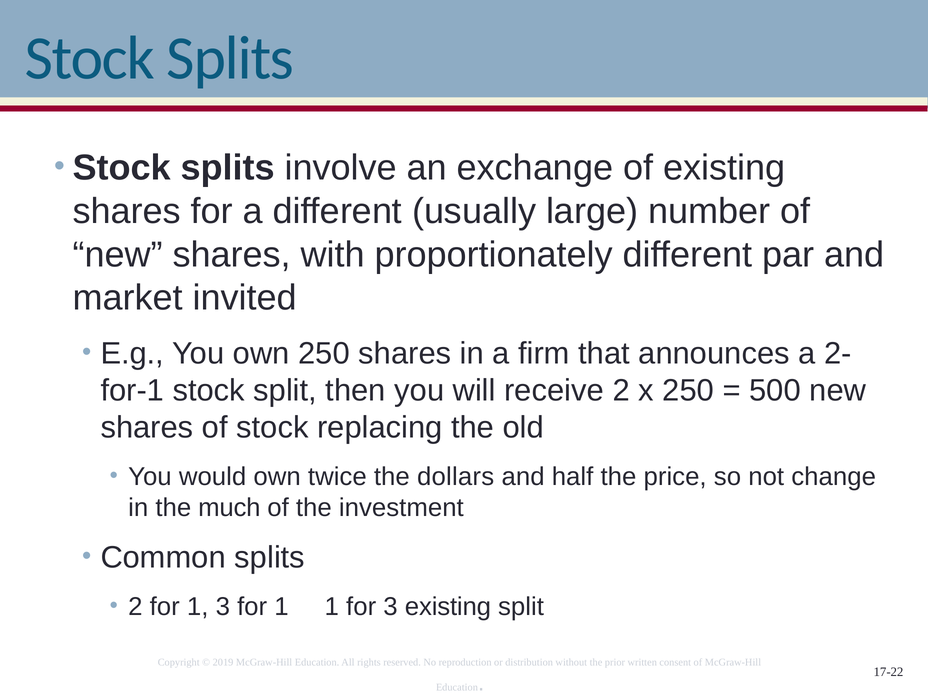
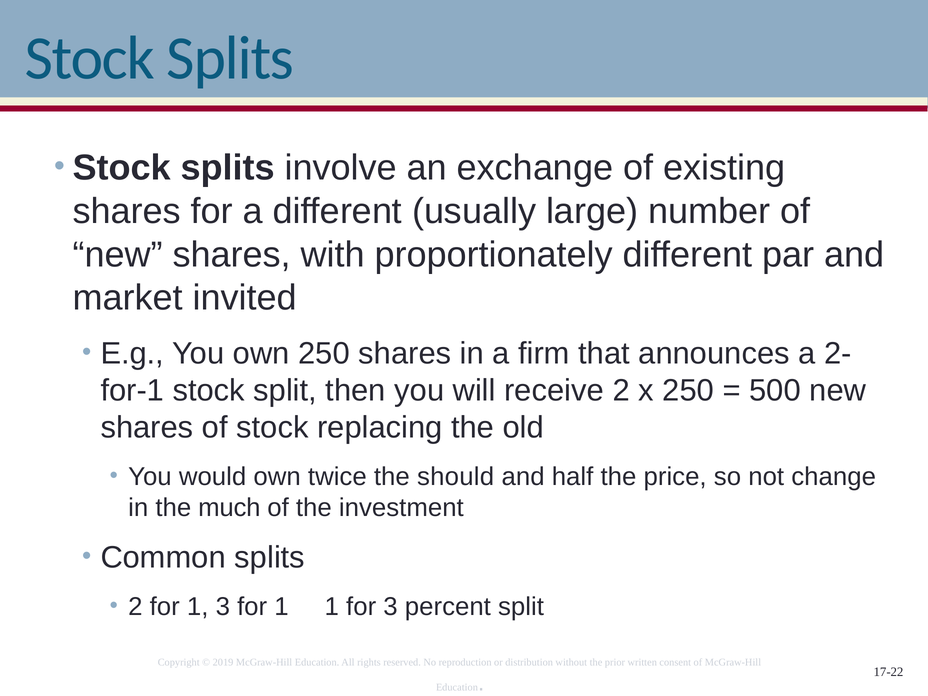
dollars: dollars -> should
3 existing: existing -> percent
